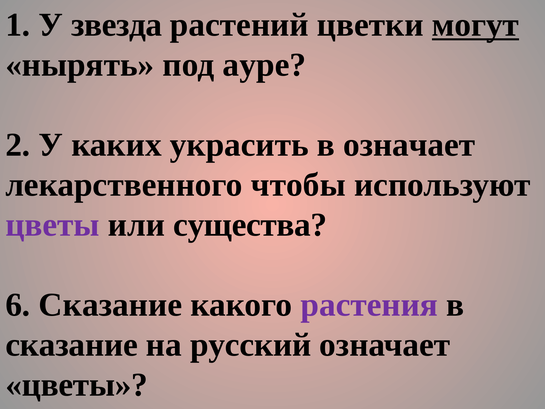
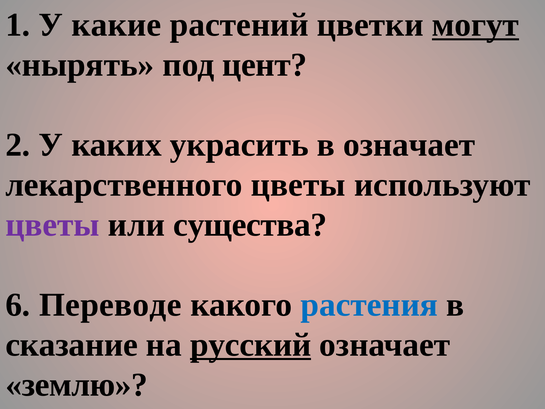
звезда: звезда -> какие
ауре: ауре -> цент
лекарственного чтобы: чтобы -> цветы
6 Сказание: Сказание -> Переводе
растения colour: purple -> blue
русский underline: none -> present
цветы at (77, 385): цветы -> землю
